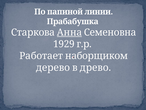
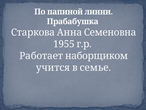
Анна underline: present -> none
1929: 1929 -> 1955
дерево: дерево -> учится
древо: древо -> семье
